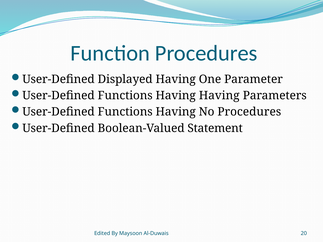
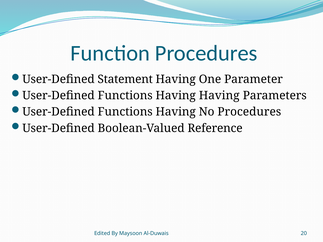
Displayed: Displayed -> Statement
Statement: Statement -> Reference
